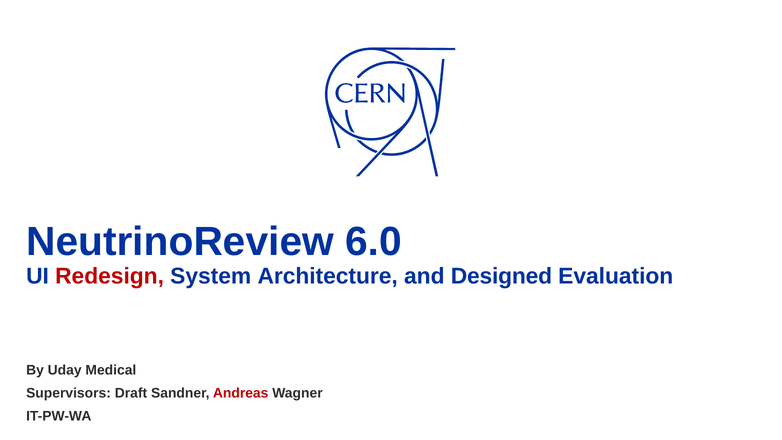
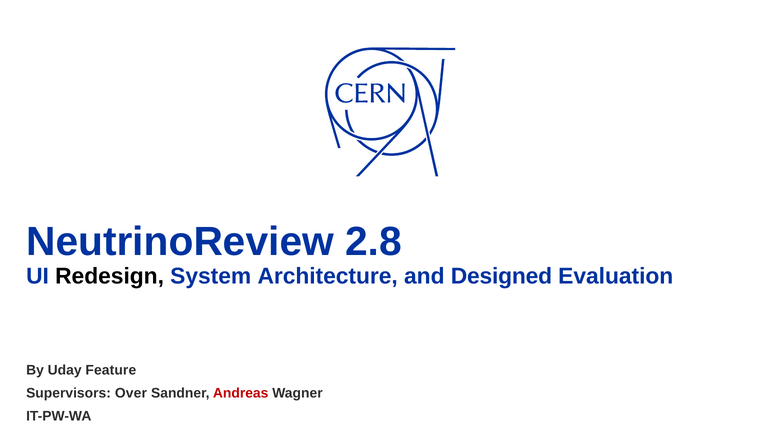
6.0: 6.0 -> 2.8
Redesign colour: red -> black
Medical: Medical -> Feature
Draft: Draft -> Over
